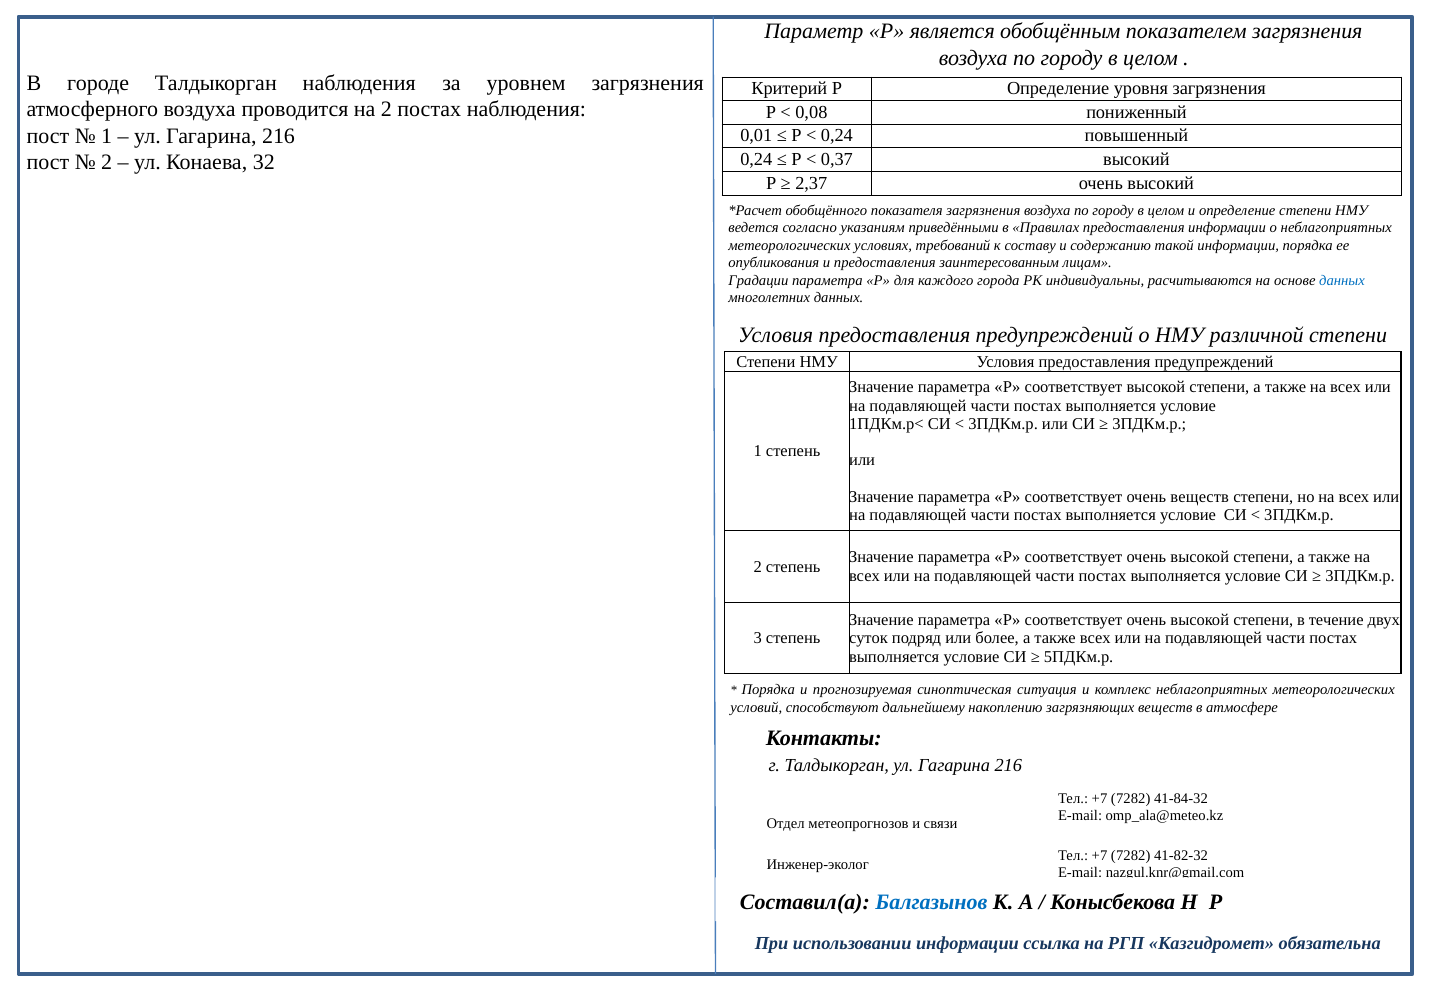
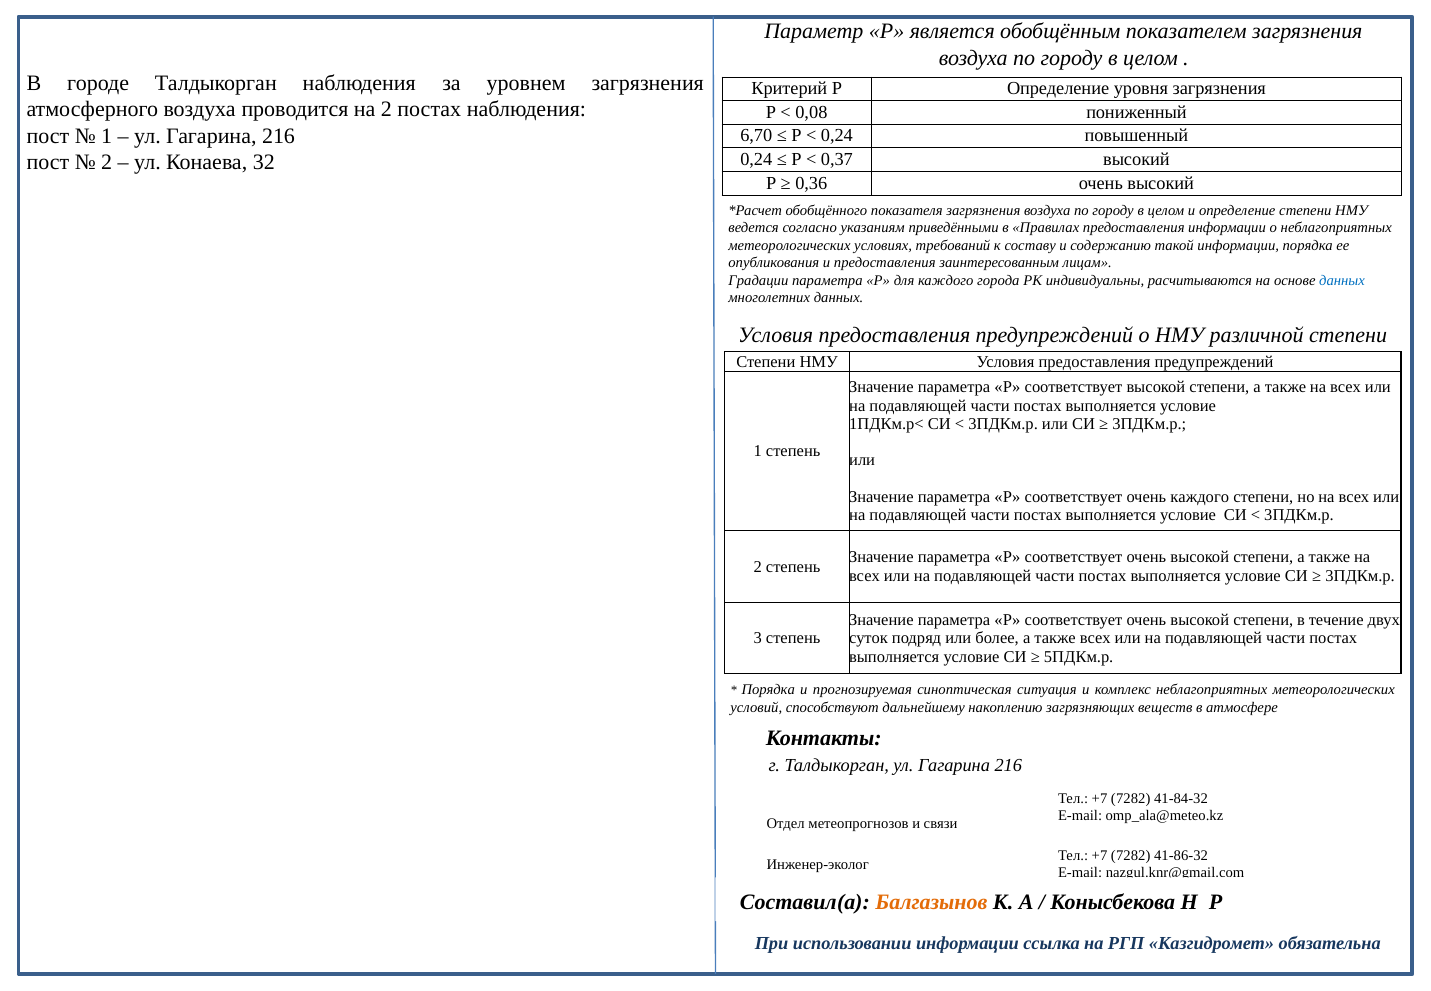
0,01: 0,01 -> 6,70
2,37: 2,37 -> 0,36
очень веществ: веществ -> каждого
41-82-32: 41-82-32 -> 41-86-32
Балгазынов colour: blue -> orange
